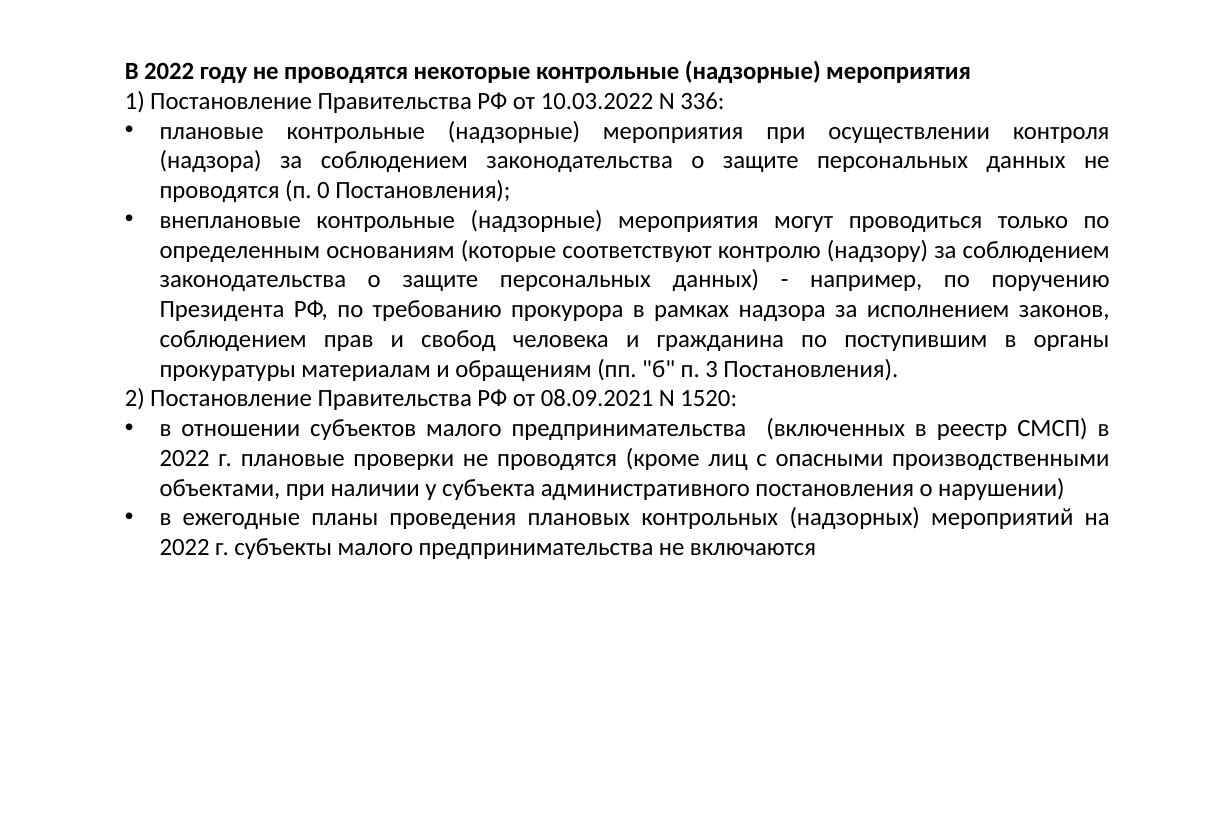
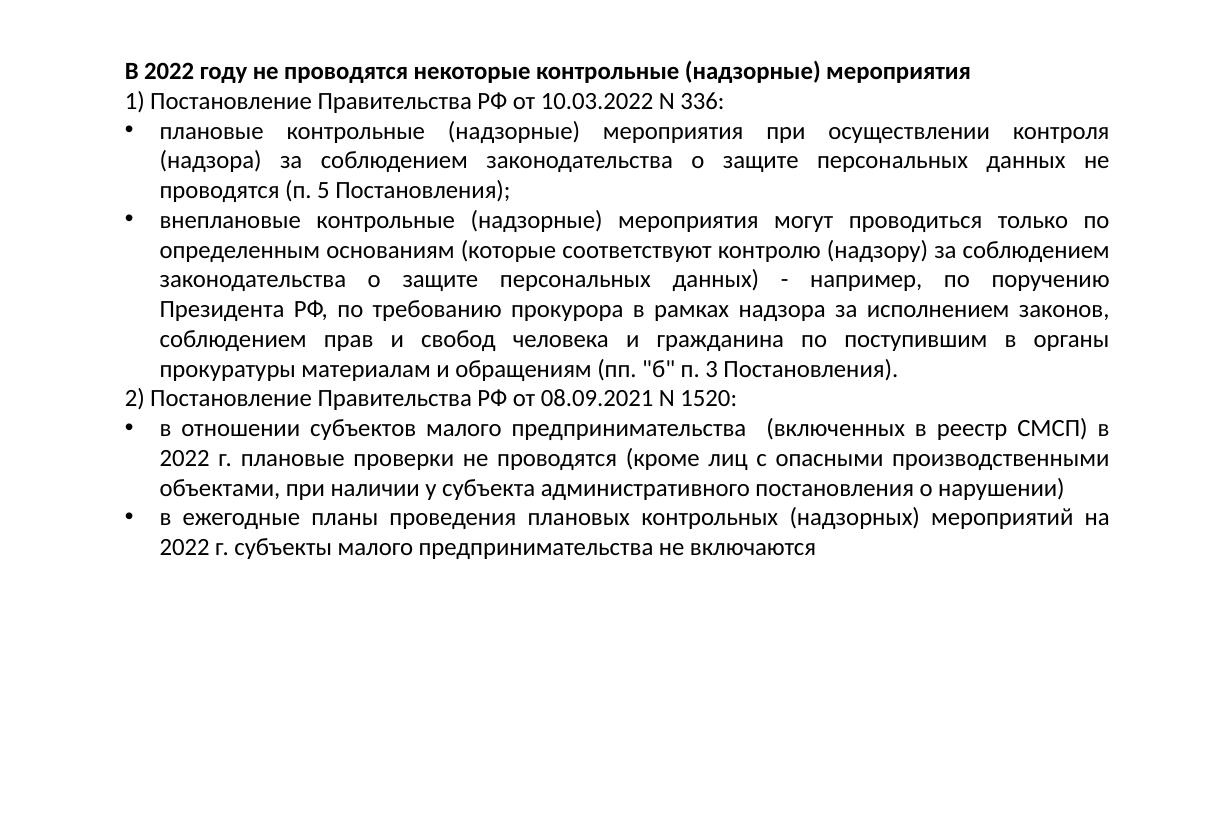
0: 0 -> 5
